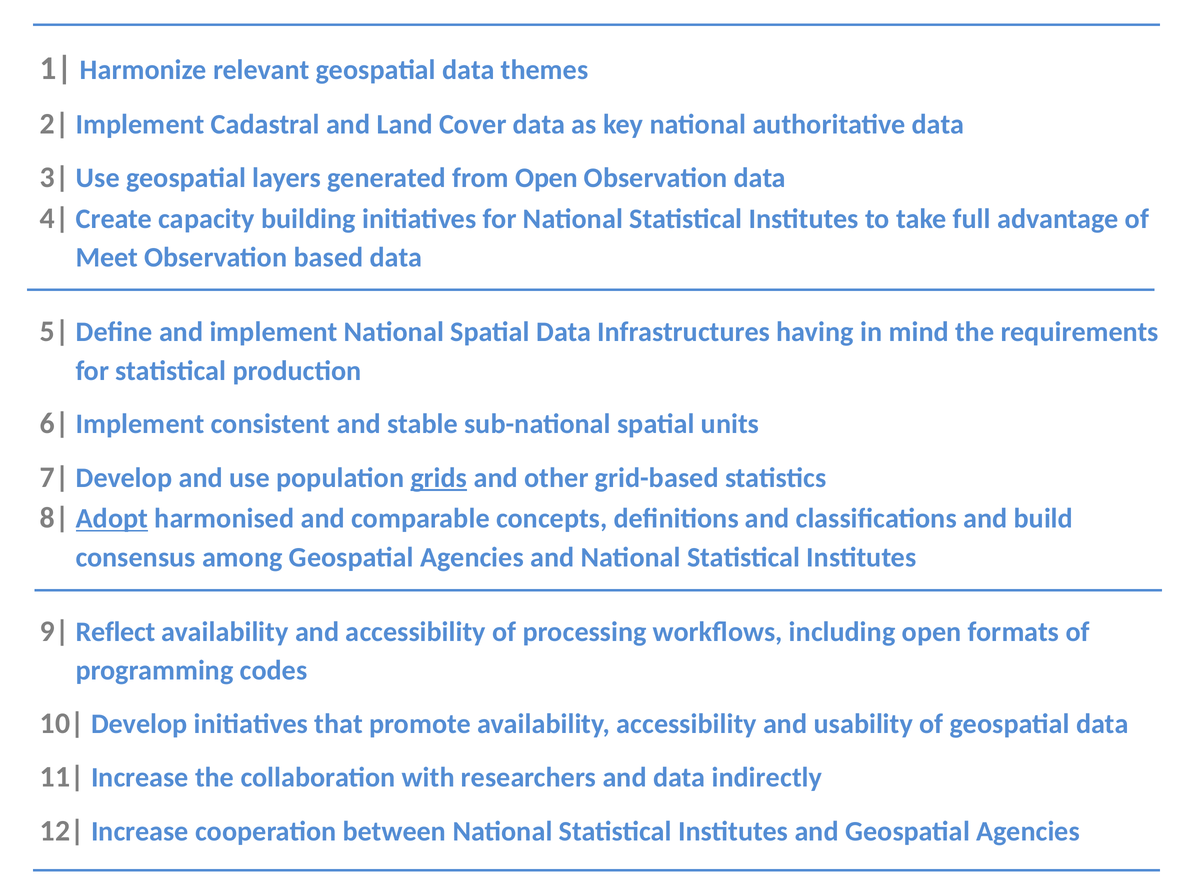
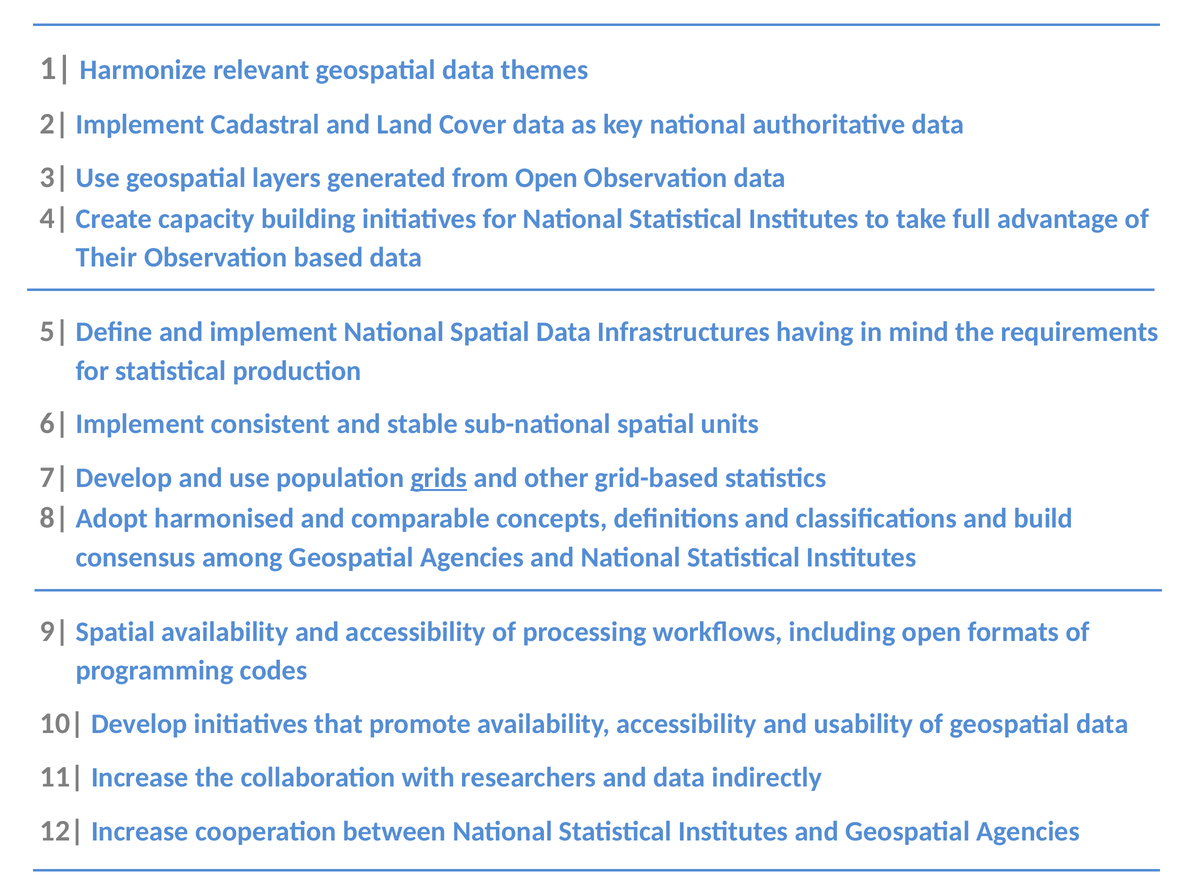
Meet: Meet -> Their
Adopt underline: present -> none
Reflect at (116, 632): Reflect -> Spatial
